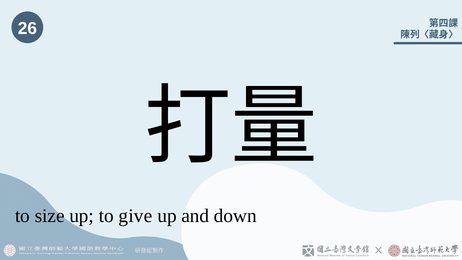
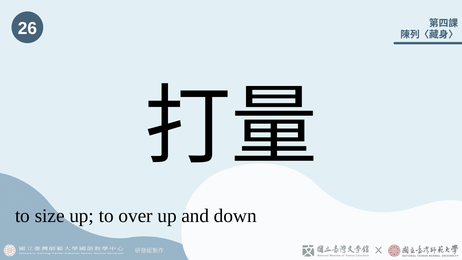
give: give -> over
